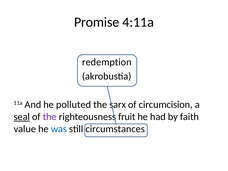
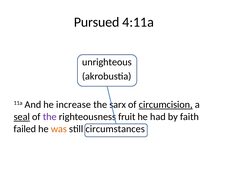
Promise: Promise -> Pursued
redemption: redemption -> unrighteous
polluted: polluted -> increase
circumcision underline: none -> present
value: value -> failed
was colour: blue -> orange
